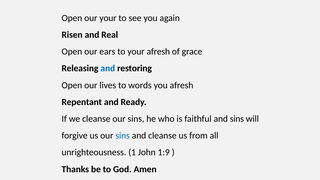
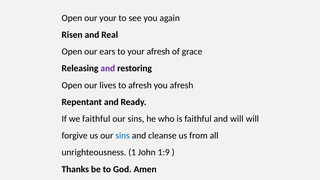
and at (108, 68) colour: blue -> purple
to words: words -> afresh
we cleanse: cleanse -> faithful
and sins: sins -> will
